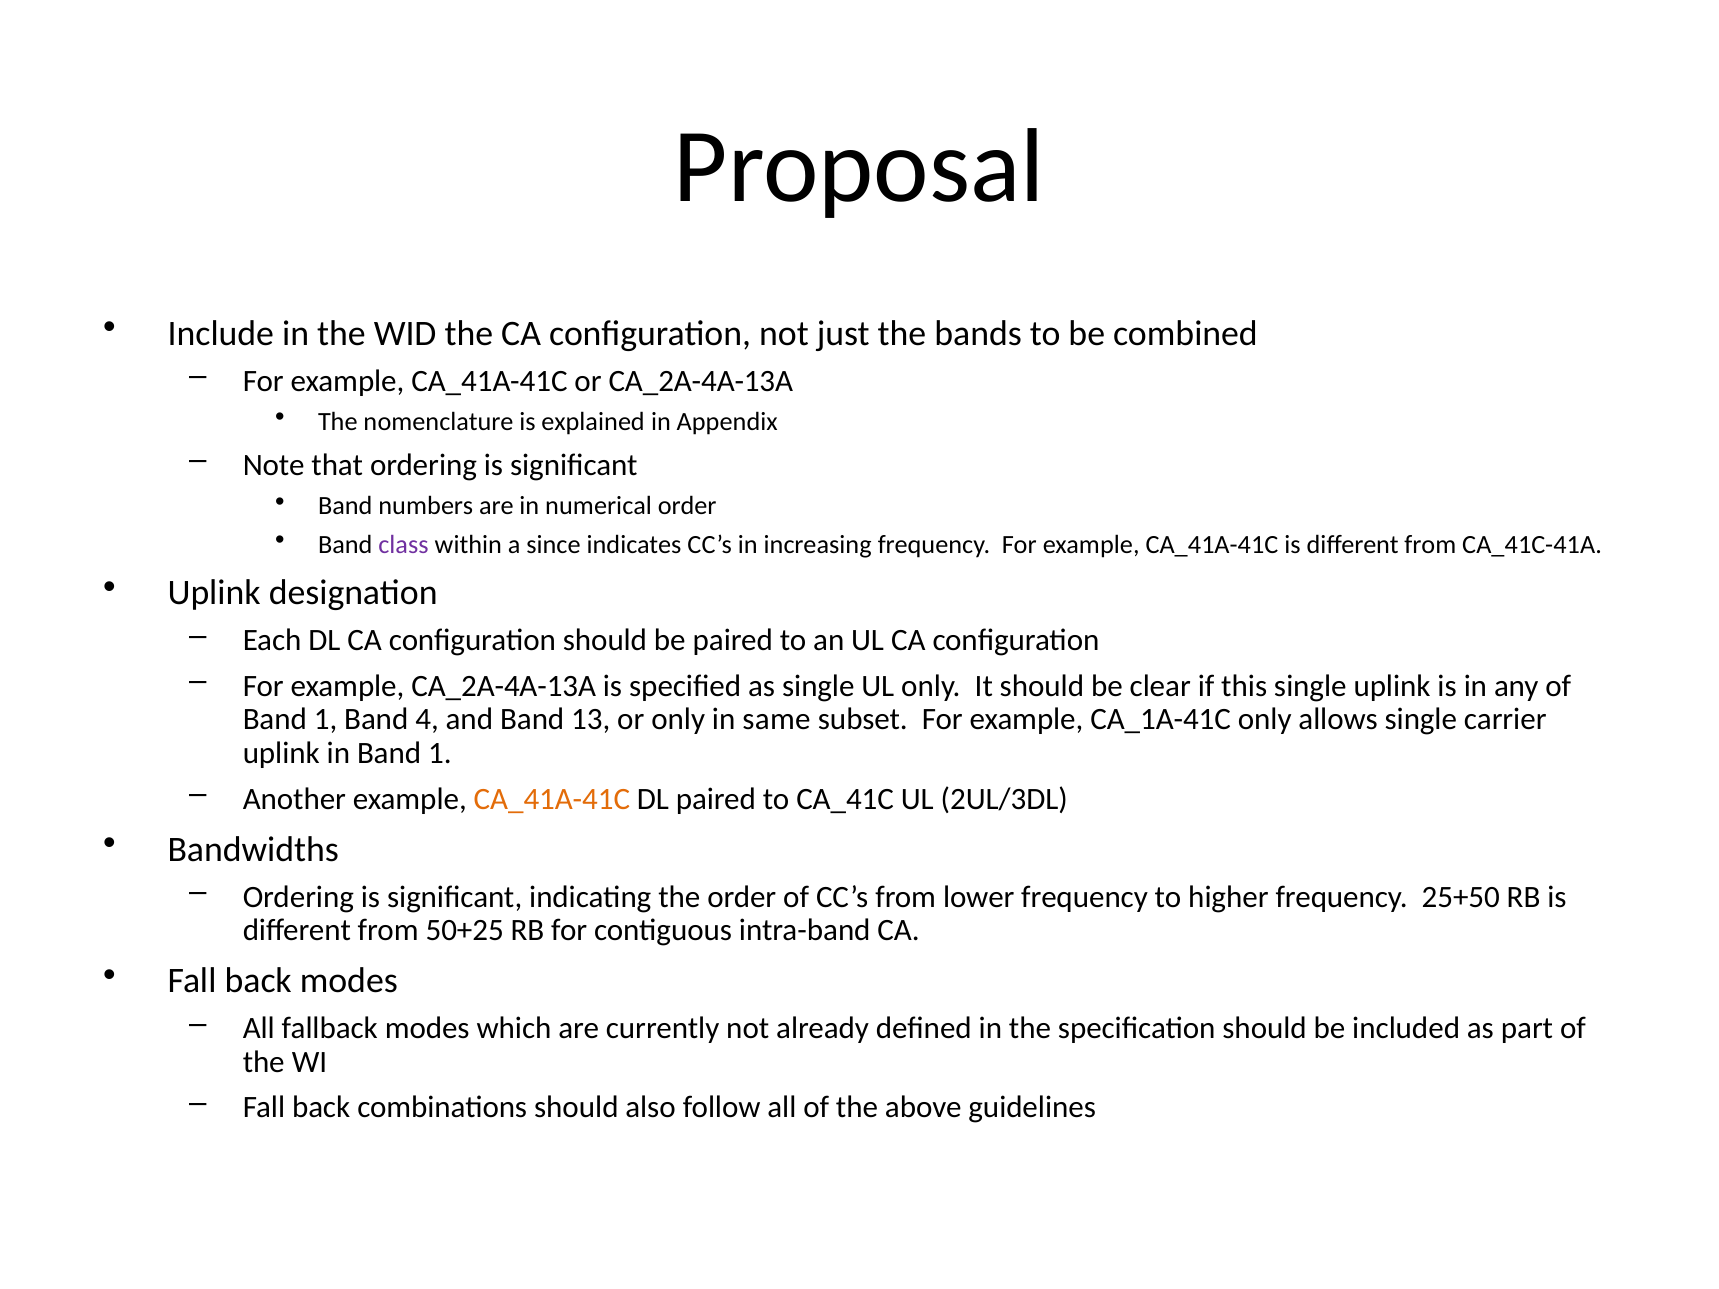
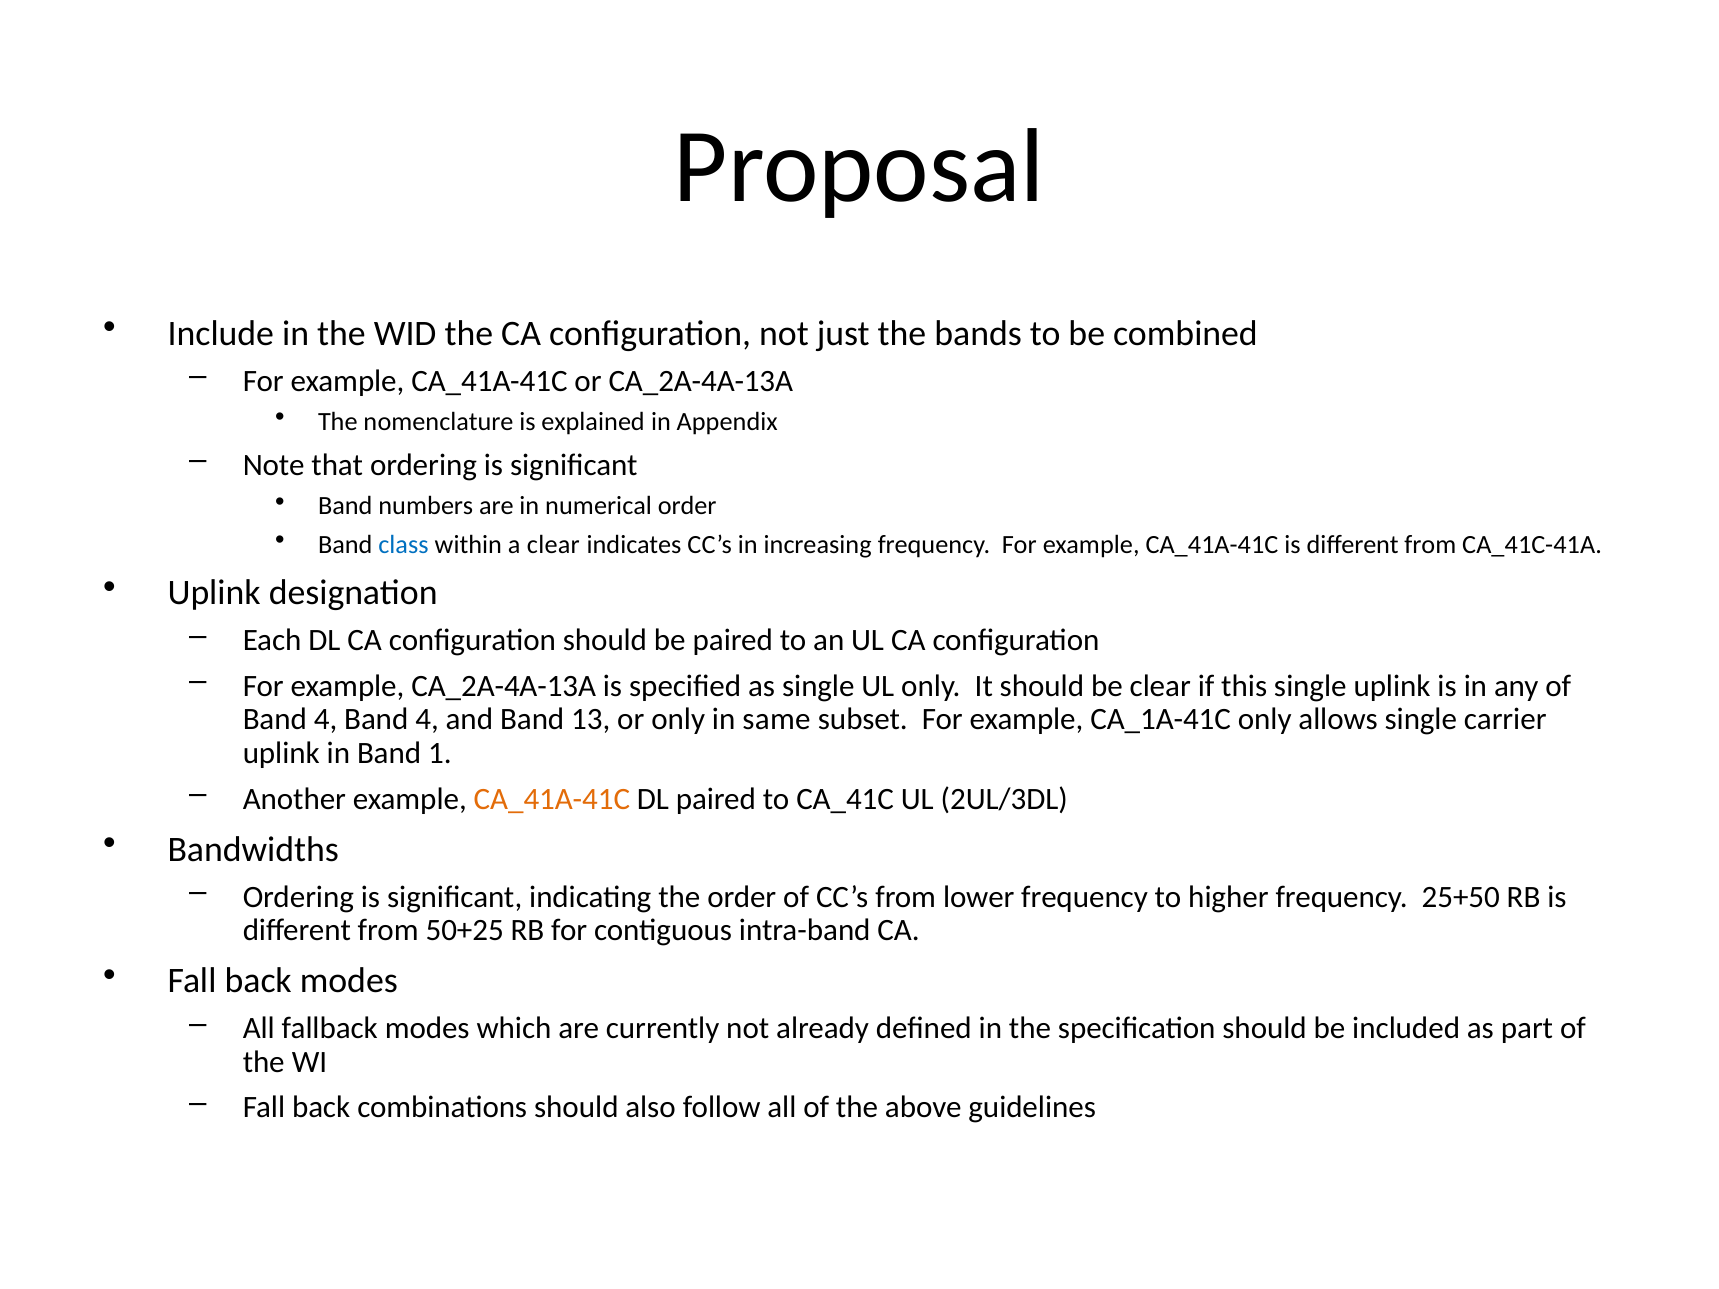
class colour: purple -> blue
a since: since -> clear
1 at (326, 720): 1 -> 4
